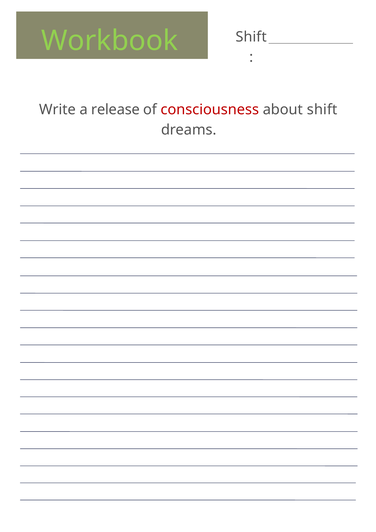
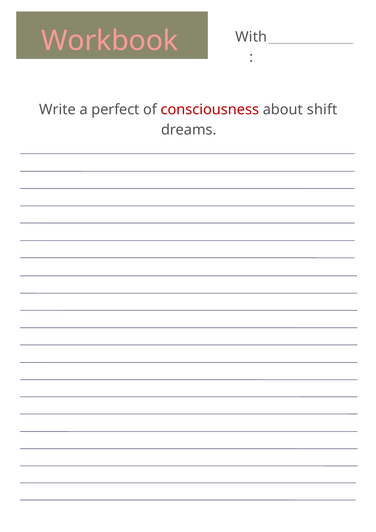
Workbook colour: light green -> pink
Shift at (251, 37): Shift -> With
release: release -> perfect
